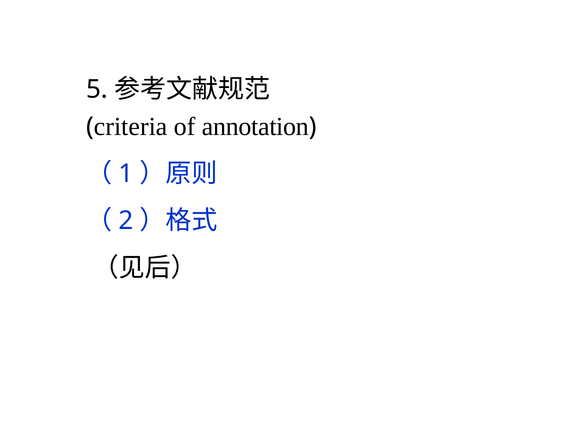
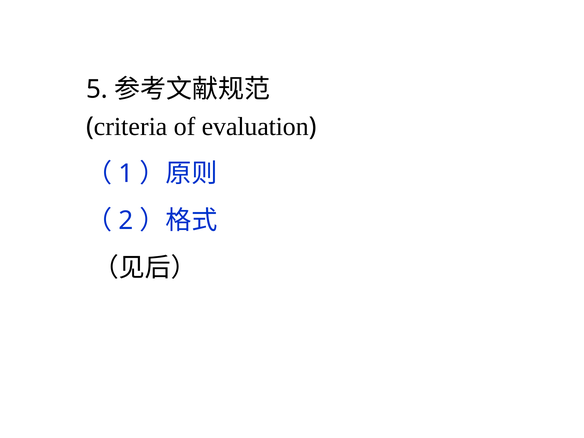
annotation: annotation -> evaluation
